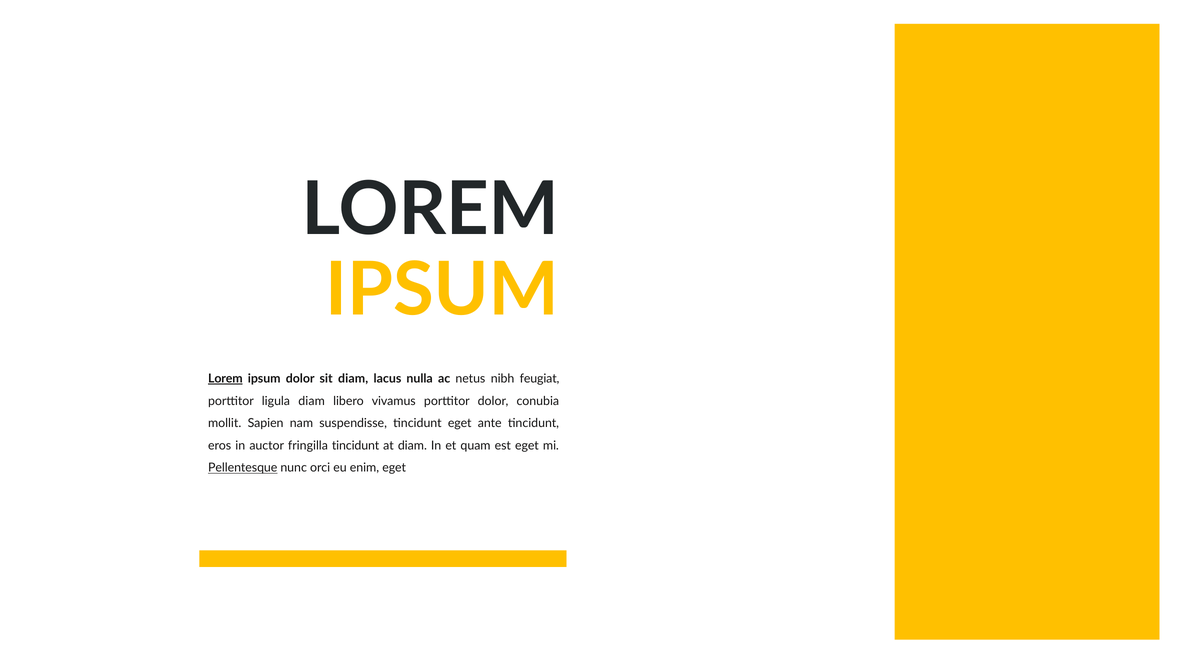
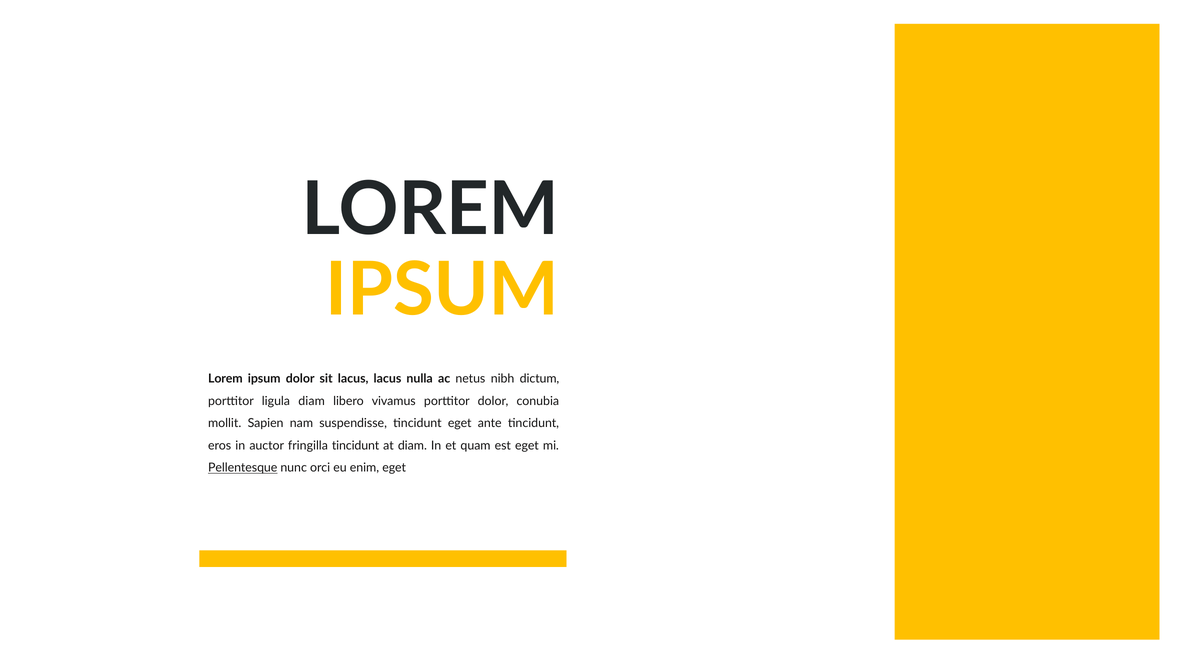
Lorem at (225, 379) underline: present -> none
sit diam: diam -> lacus
feugiat: feugiat -> dictum
